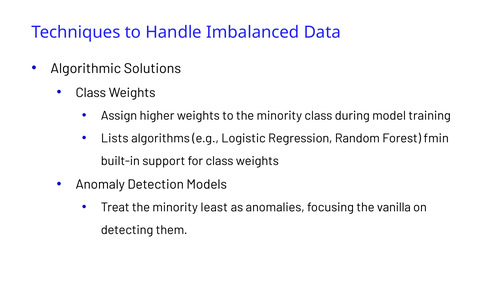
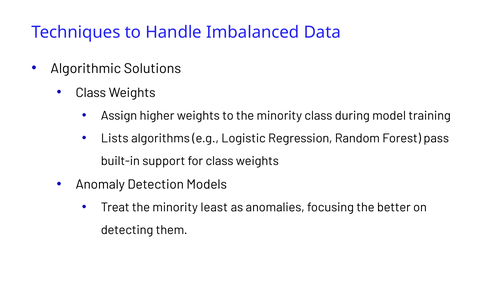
fmin: fmin -> pass
vanilla: vanilla -> better
